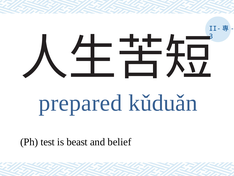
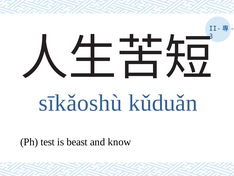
prepared: prepared -> sīkǎoshù
belief: belief -> know
